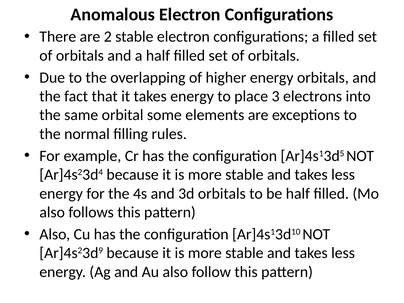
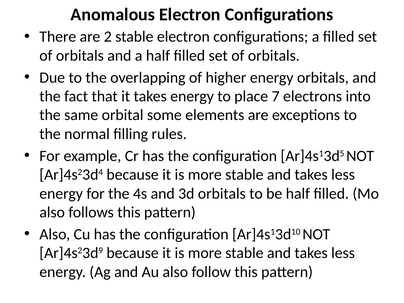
3: 3 -> 7
